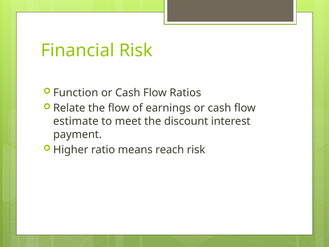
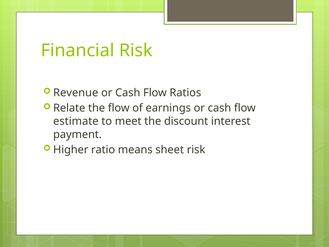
Function: Function -> Revenue
reach: reach -> sheet
